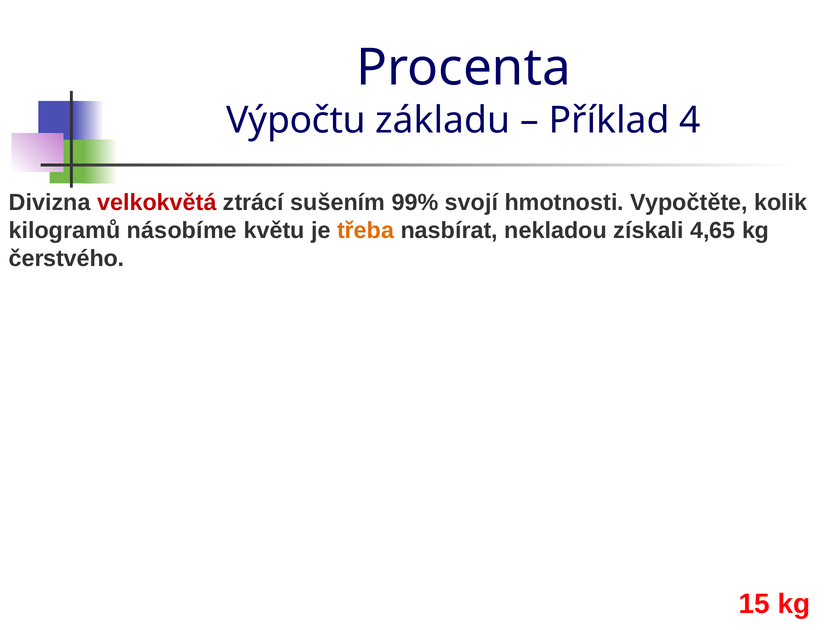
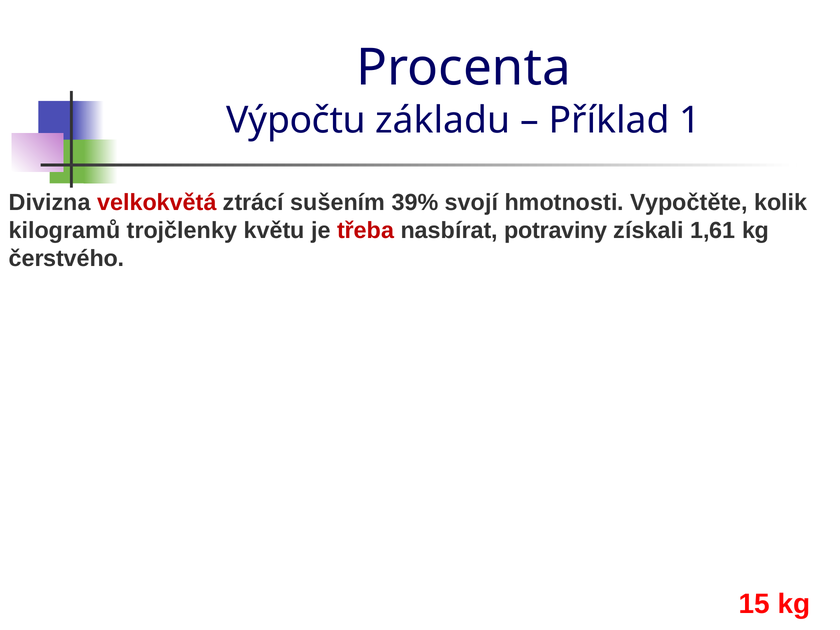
4: 4 -> 1
99%: 99% -> 39%
násobíme: násobíme -> trojčlenky
třeba colour: orange -> red
nekladou: nekladou -> potraviny
4,65: 4,65 -> 1,61
